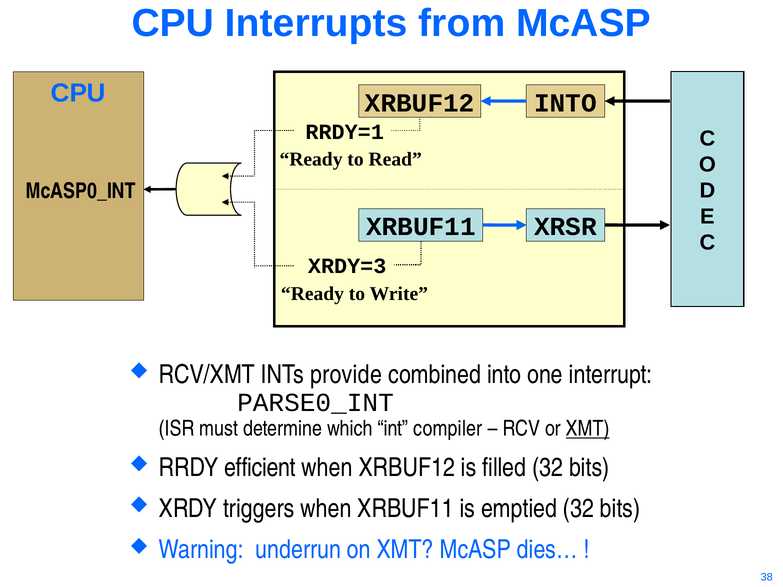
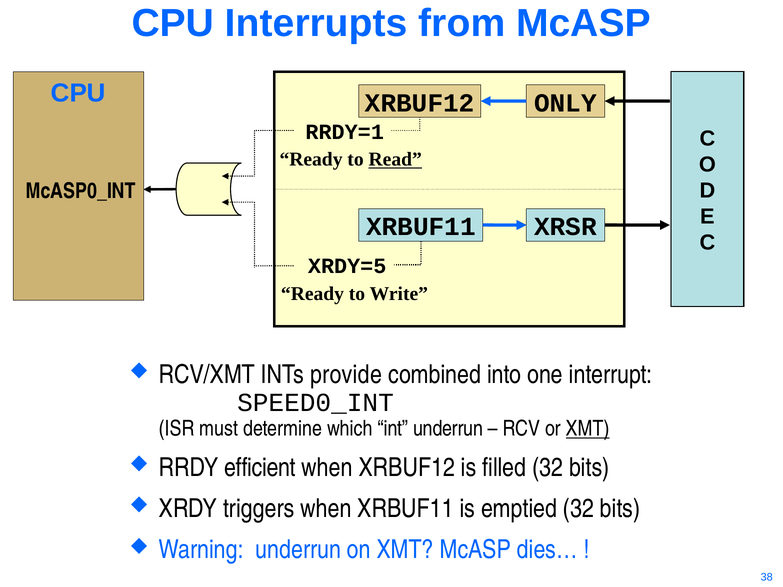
XRBUF12 INTO: INTO -> ONLY
Read underline: none -> present
XRDY=3: XRDY=3 -> XRDY=5
PARSE0_INT: PARSE0_INT -> SPEED0_INT
int compiler: compiler -> underrun
